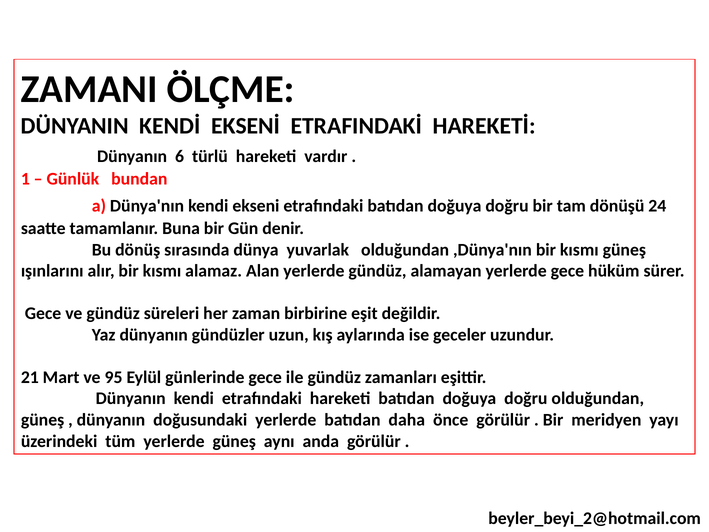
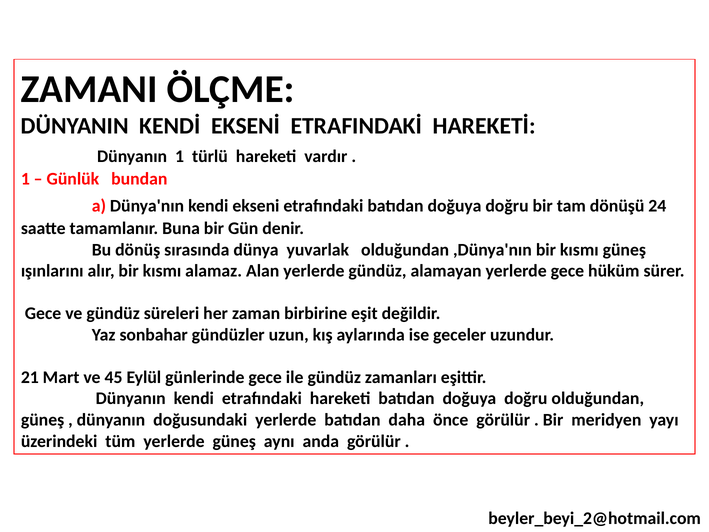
Dünyanın 6: 6 -> 1
Yaz dünyanın: dünyanın -> sonbahar
95: 95 -> 45
